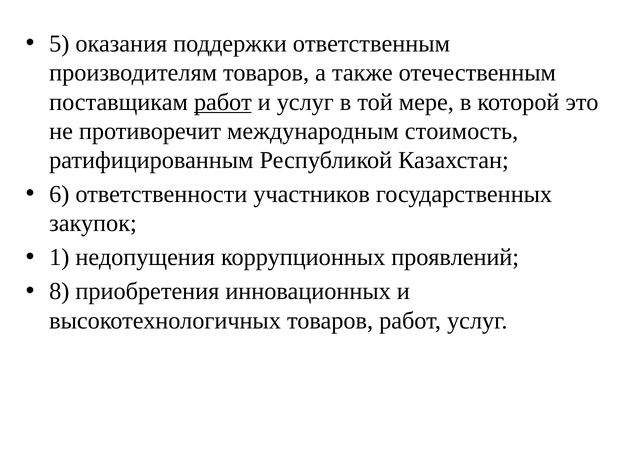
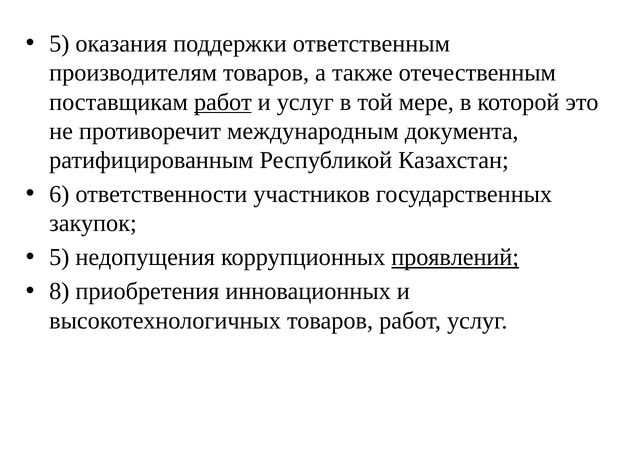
стоимость: стоимость -> документа
1 at (59, 257): 1 -> 5
проявлений underline: none -> present
